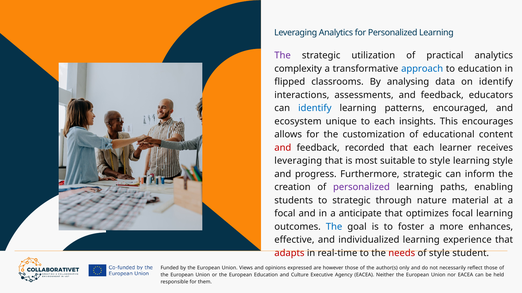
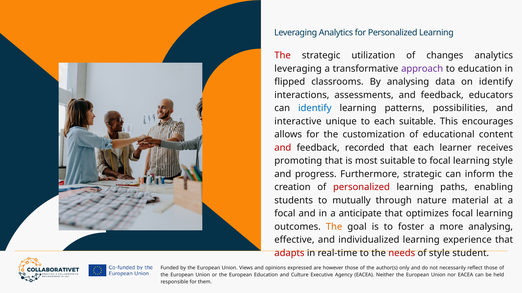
The at (283, 56) colour: purple -> red
practical: practical -> changes
complexity at (298, 69): complexity -> leveraging
approach colour: blue -> purple
encouraged: encouraged -> possibilities
ecosystem: ecosystem -> interactive
each insights: insights -> suitable
leveraging at (298, 161): leveraging -> promoting
to style: style -> focal
personalized at (361, 188) colour: purple -> red
to strategic: strategic -> mutually
The at (334, 227) colour: blue -> orange
more enhances: enhances -> analysing
